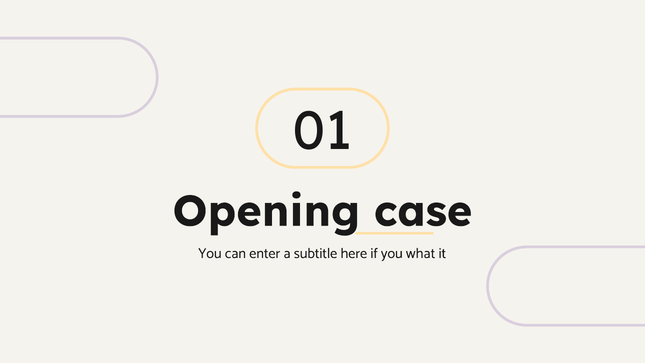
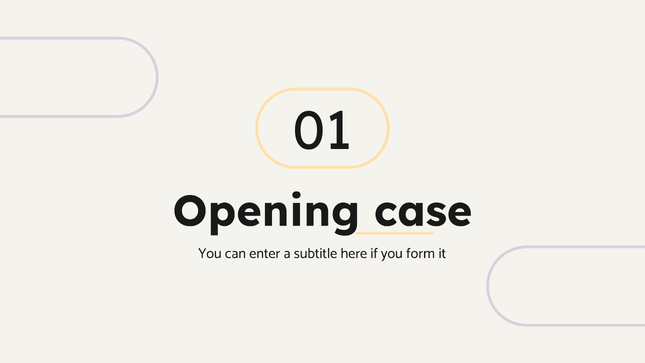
what: what -> form
